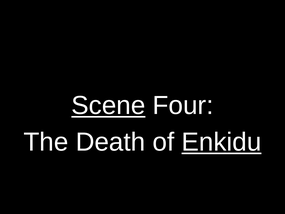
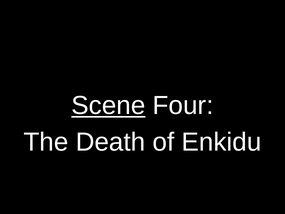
Enkidu underline: present -> none
